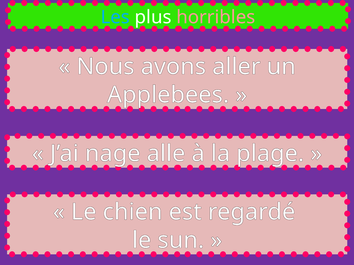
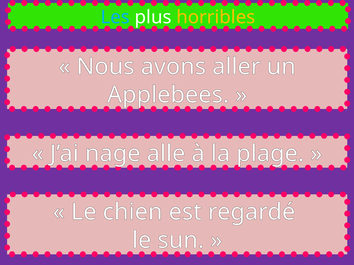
horribles colour: pink -> yellow
